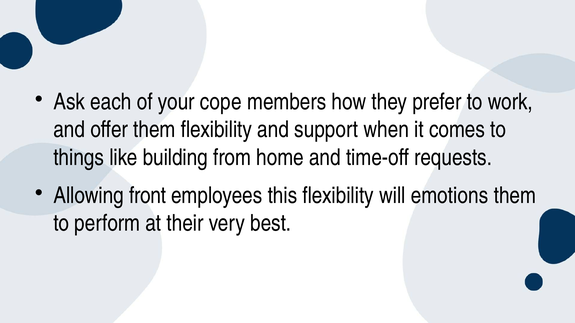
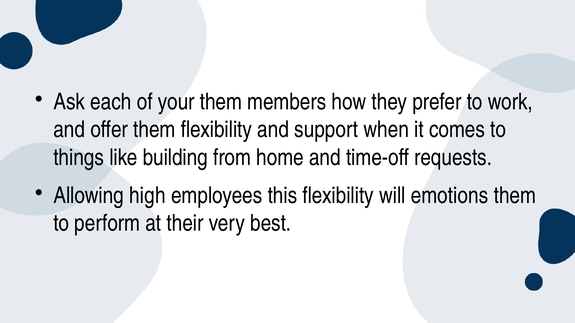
your cope: cope -> them
front: front -> high
